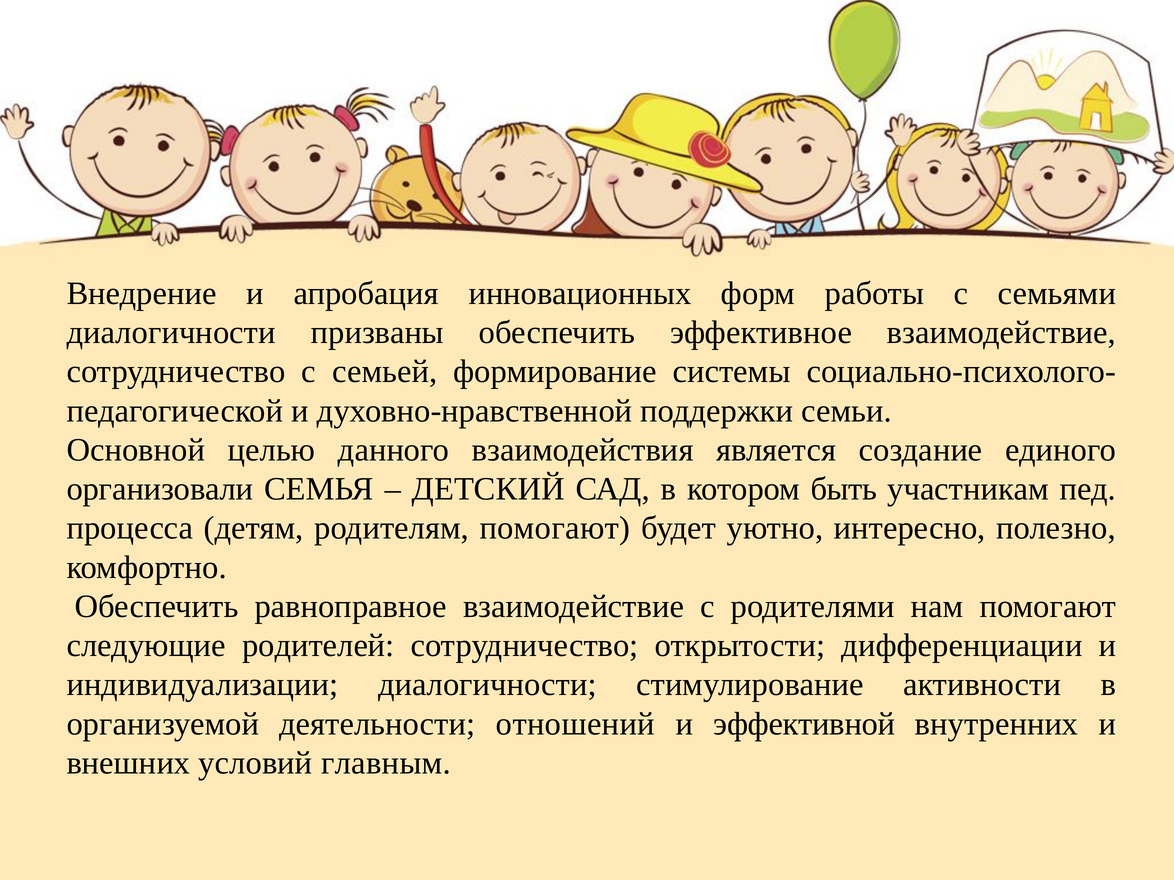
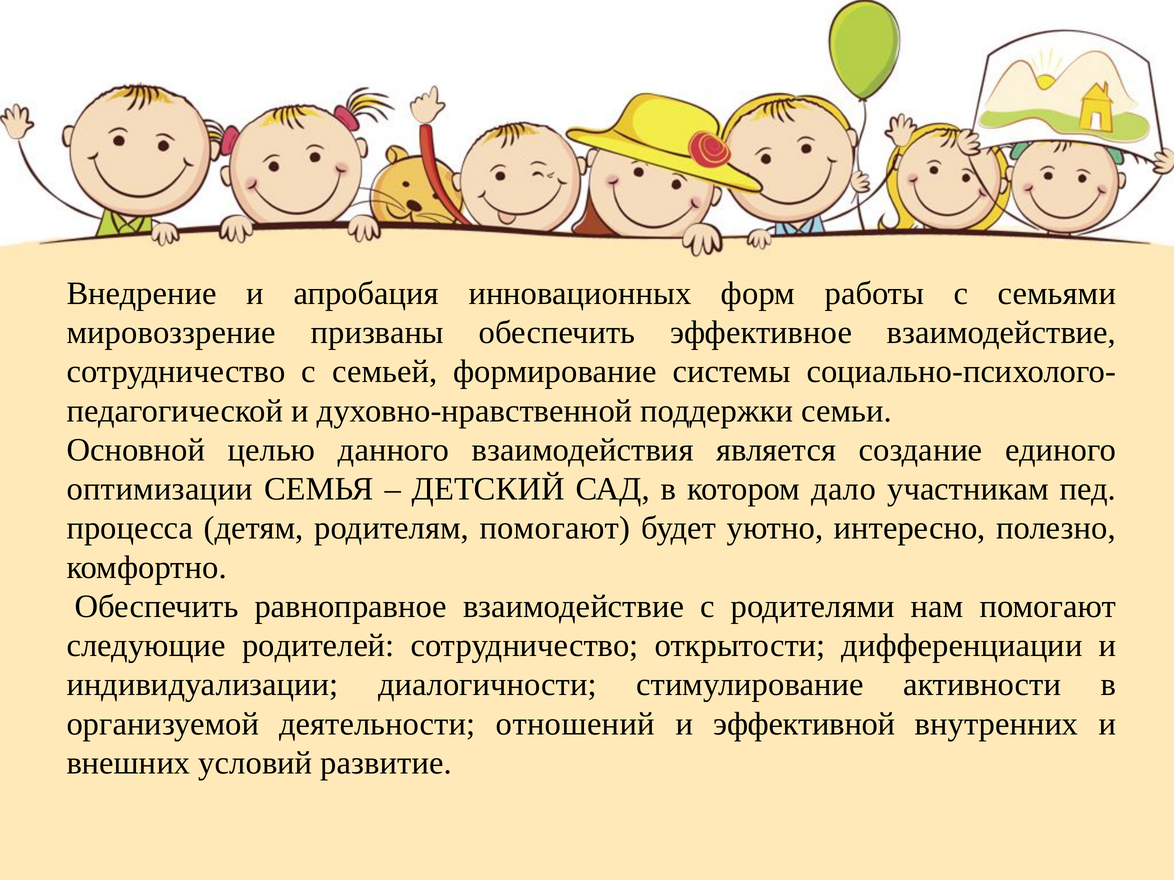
диалогичности at (171, 333): диалогичности -> мировоззрение
организовали: организовали -> оптимизации
быть: быть -> дало
главным: главным -> развитие
